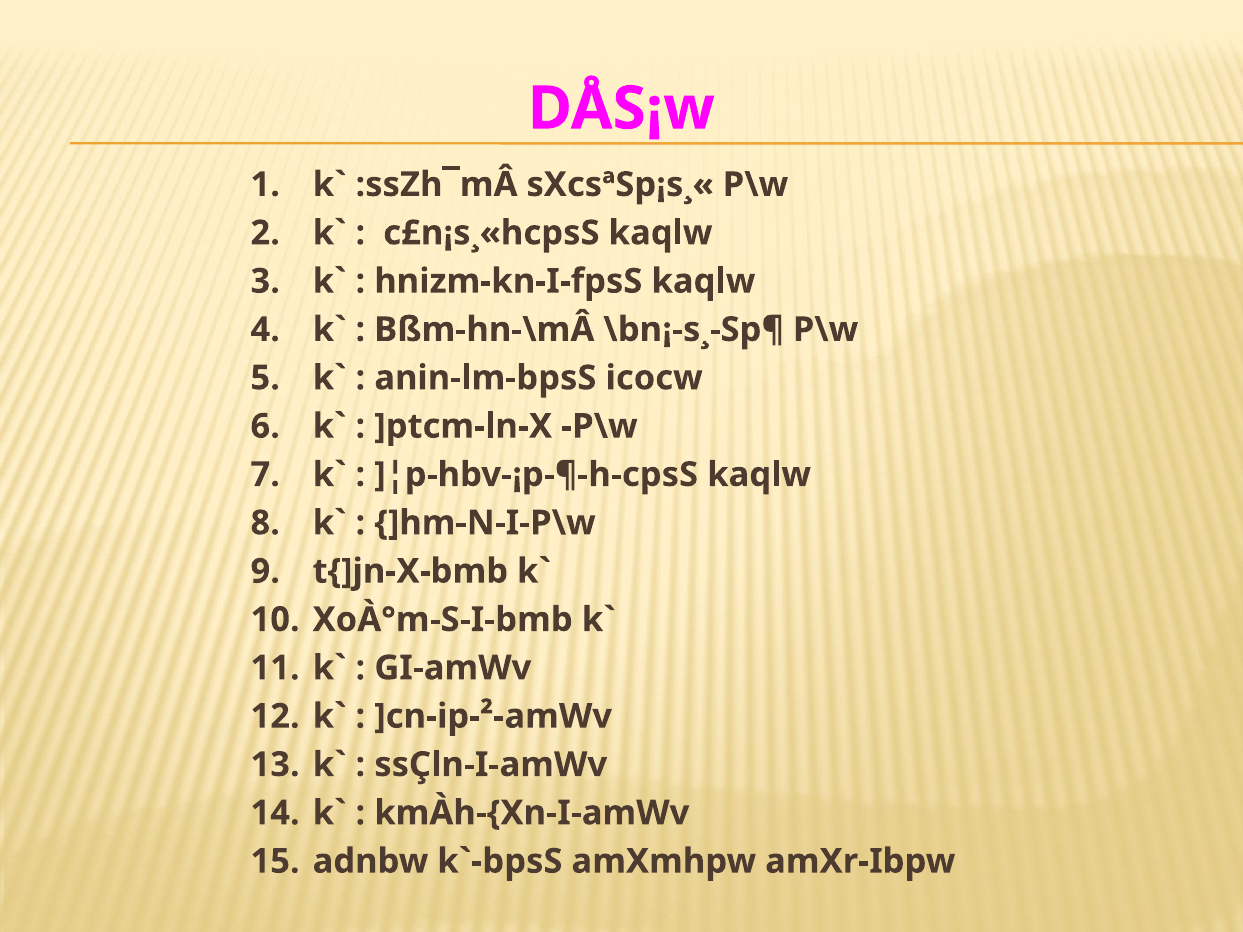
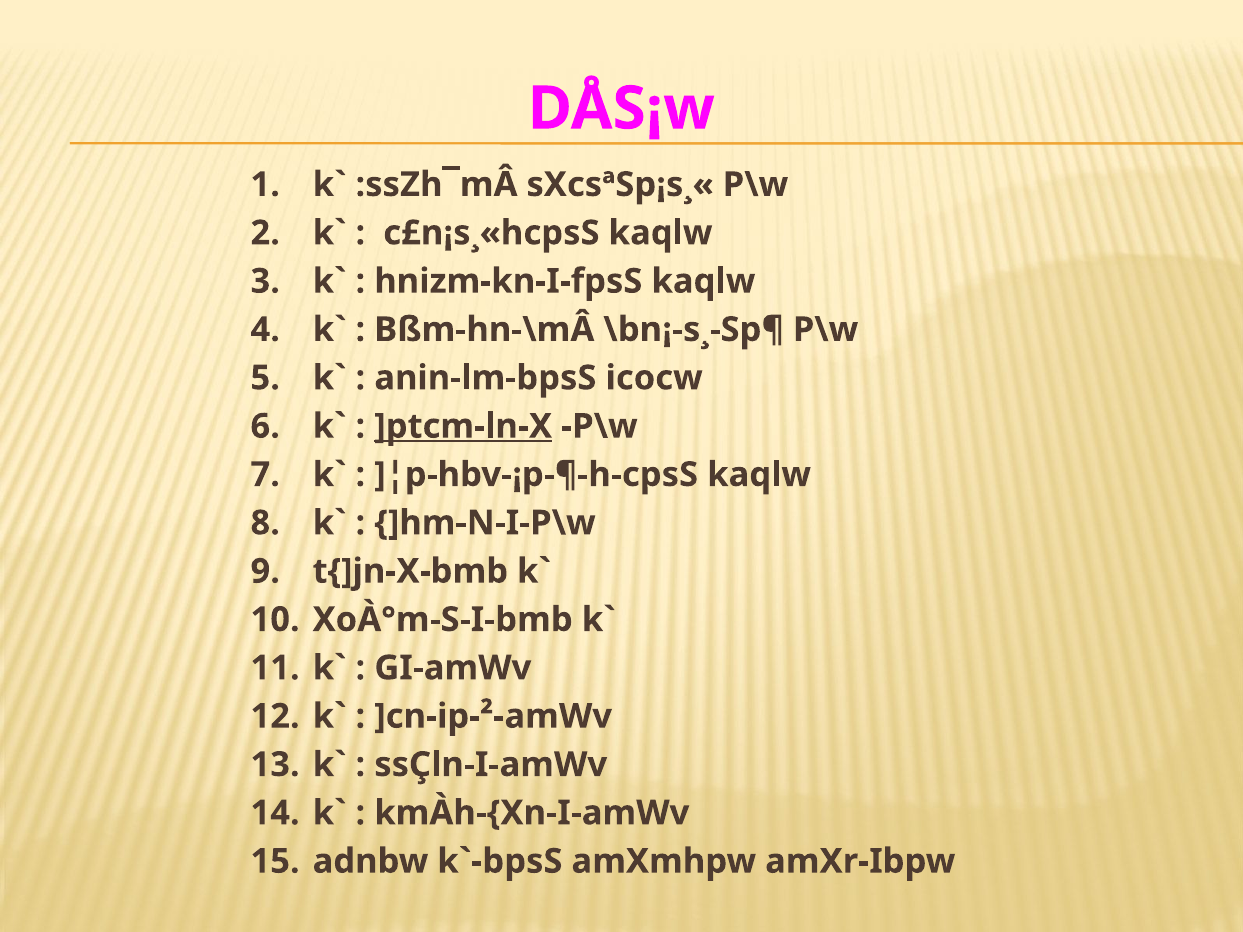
]ptcm-ln-X underline: none -> present
